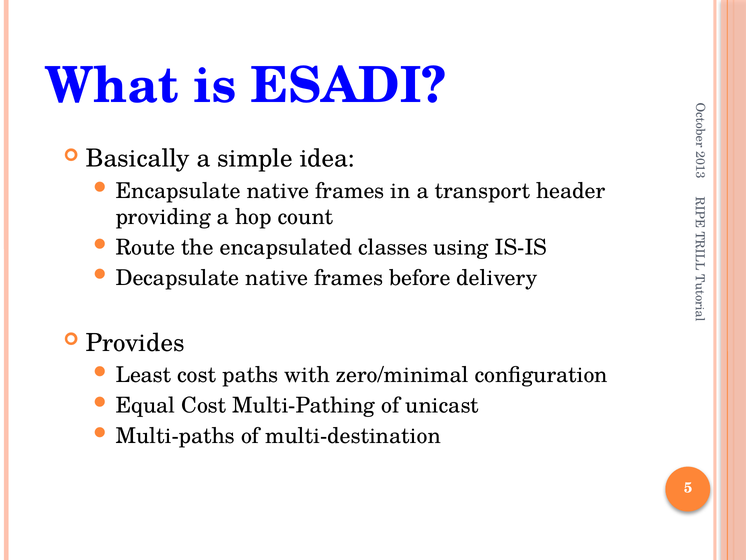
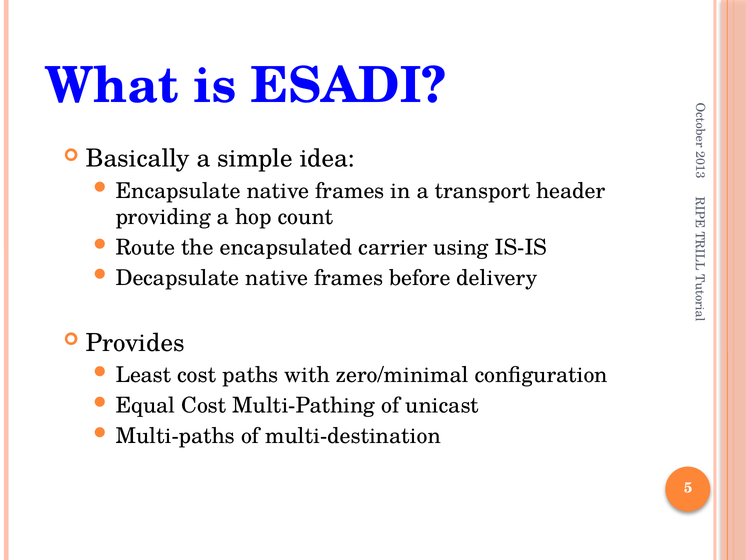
classes: classes -> carrier
